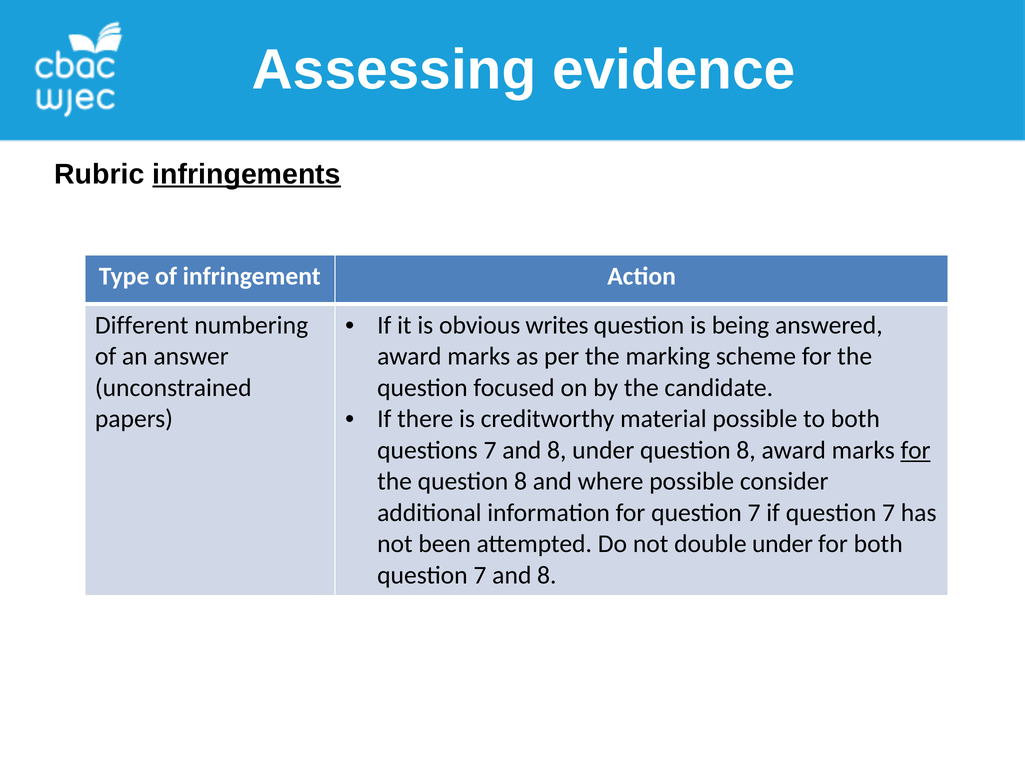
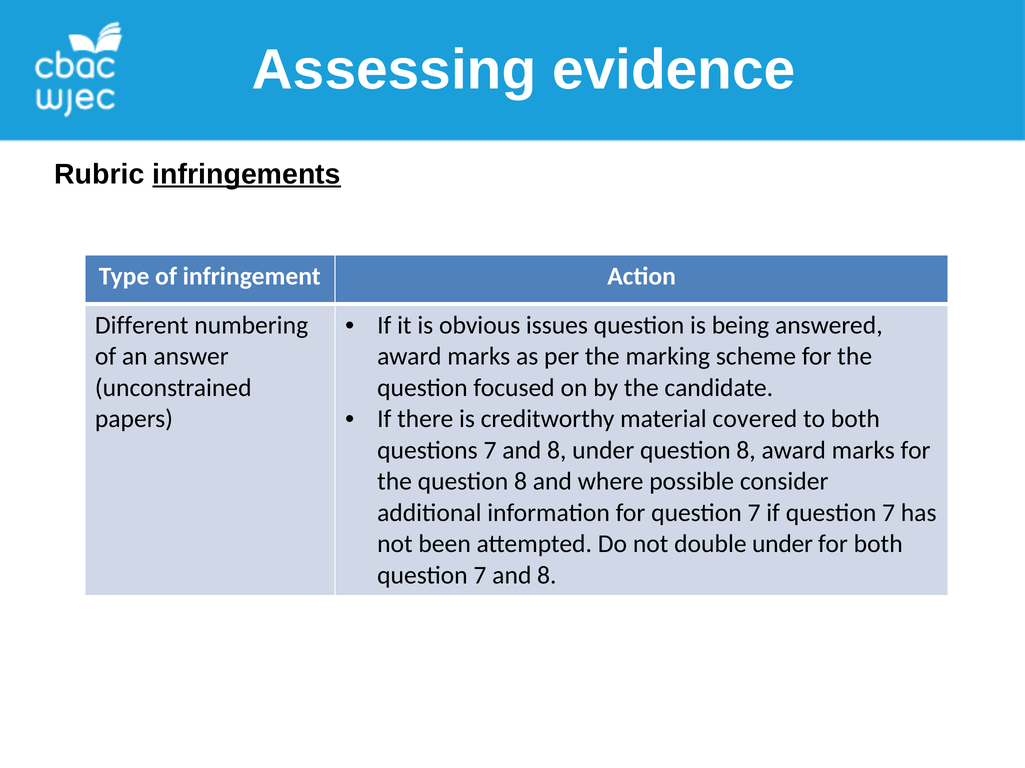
writes: writes -> issues
material possible: possible -> covered
for at (915, 451) underline: present -> none
